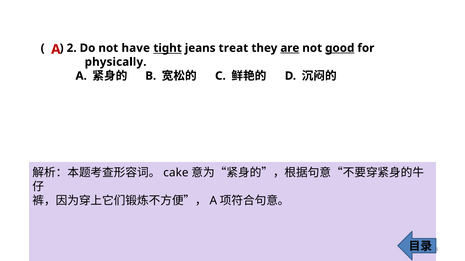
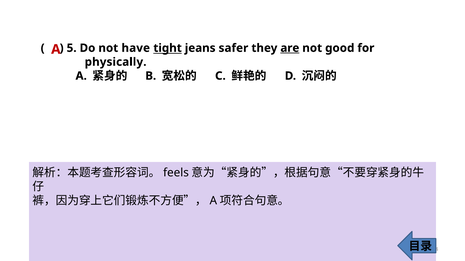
2: 2 -> 5
treat: treat -> safer
good underline: present -> none
cake: cake -> feels
